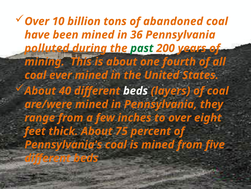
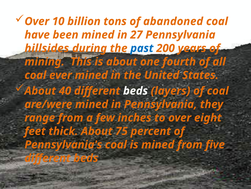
36: 36 -> 27
polluted: polluted -> hillsides
past colour: green -> blue
